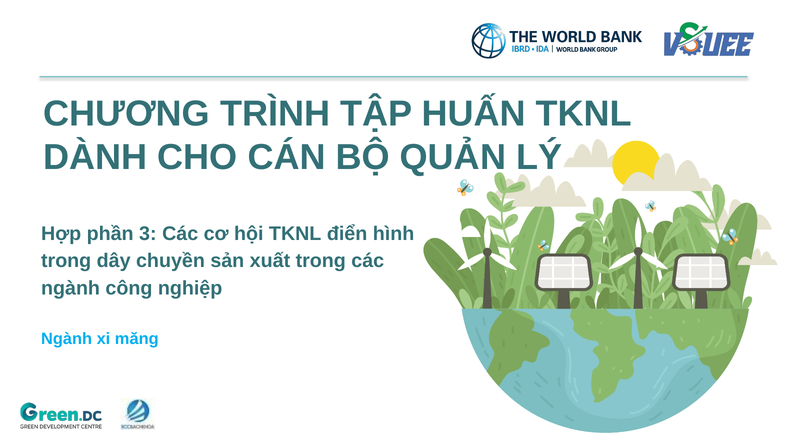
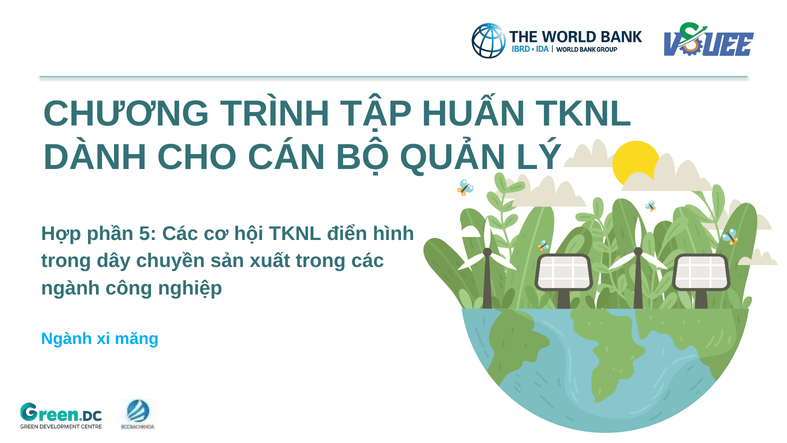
3: 3 -> 5
